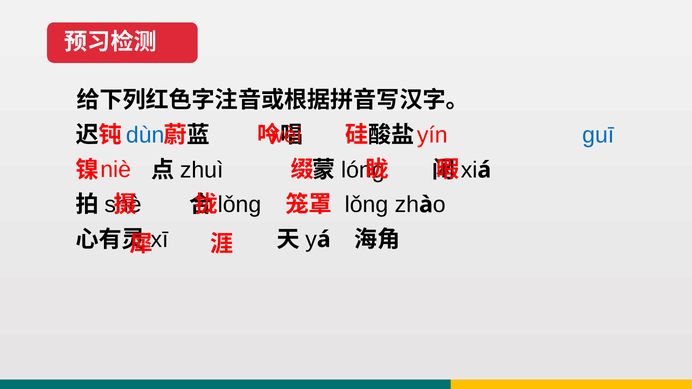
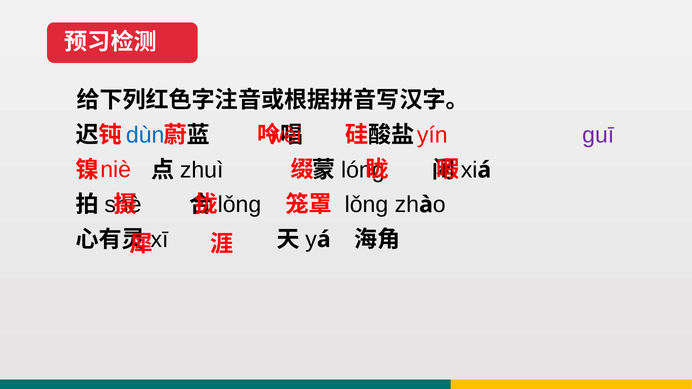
guī colour: blue -> purple
